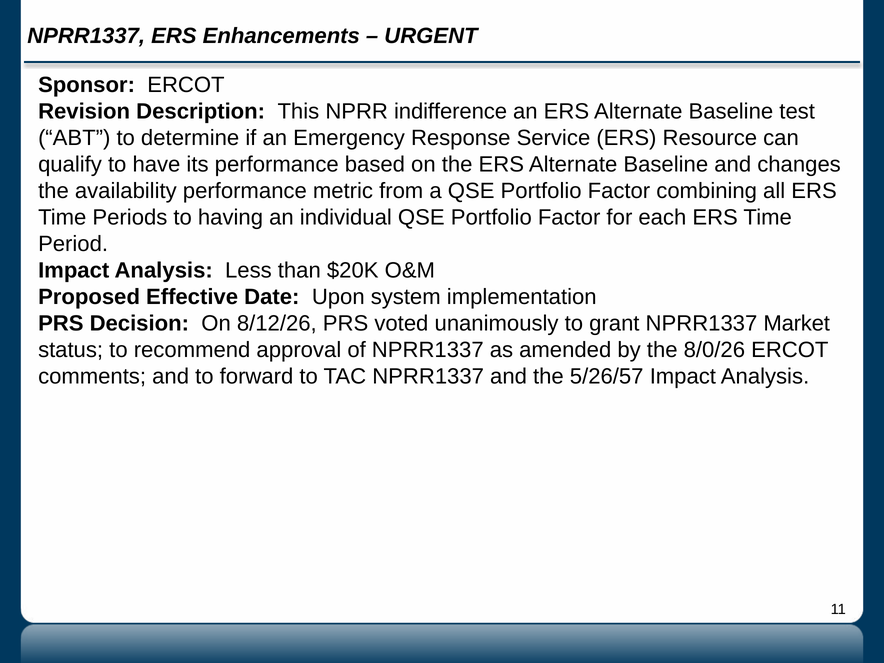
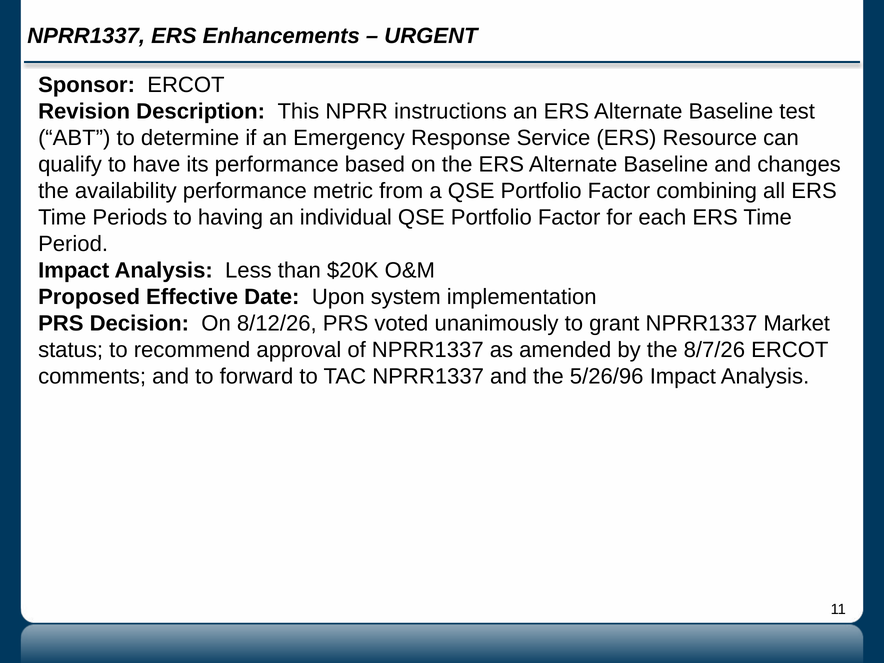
indifference: indifference -> instructions
8/0/26: 8/0/26 -> 8/7/26
5/26/57: 5/26/57 -> 5/26/96
